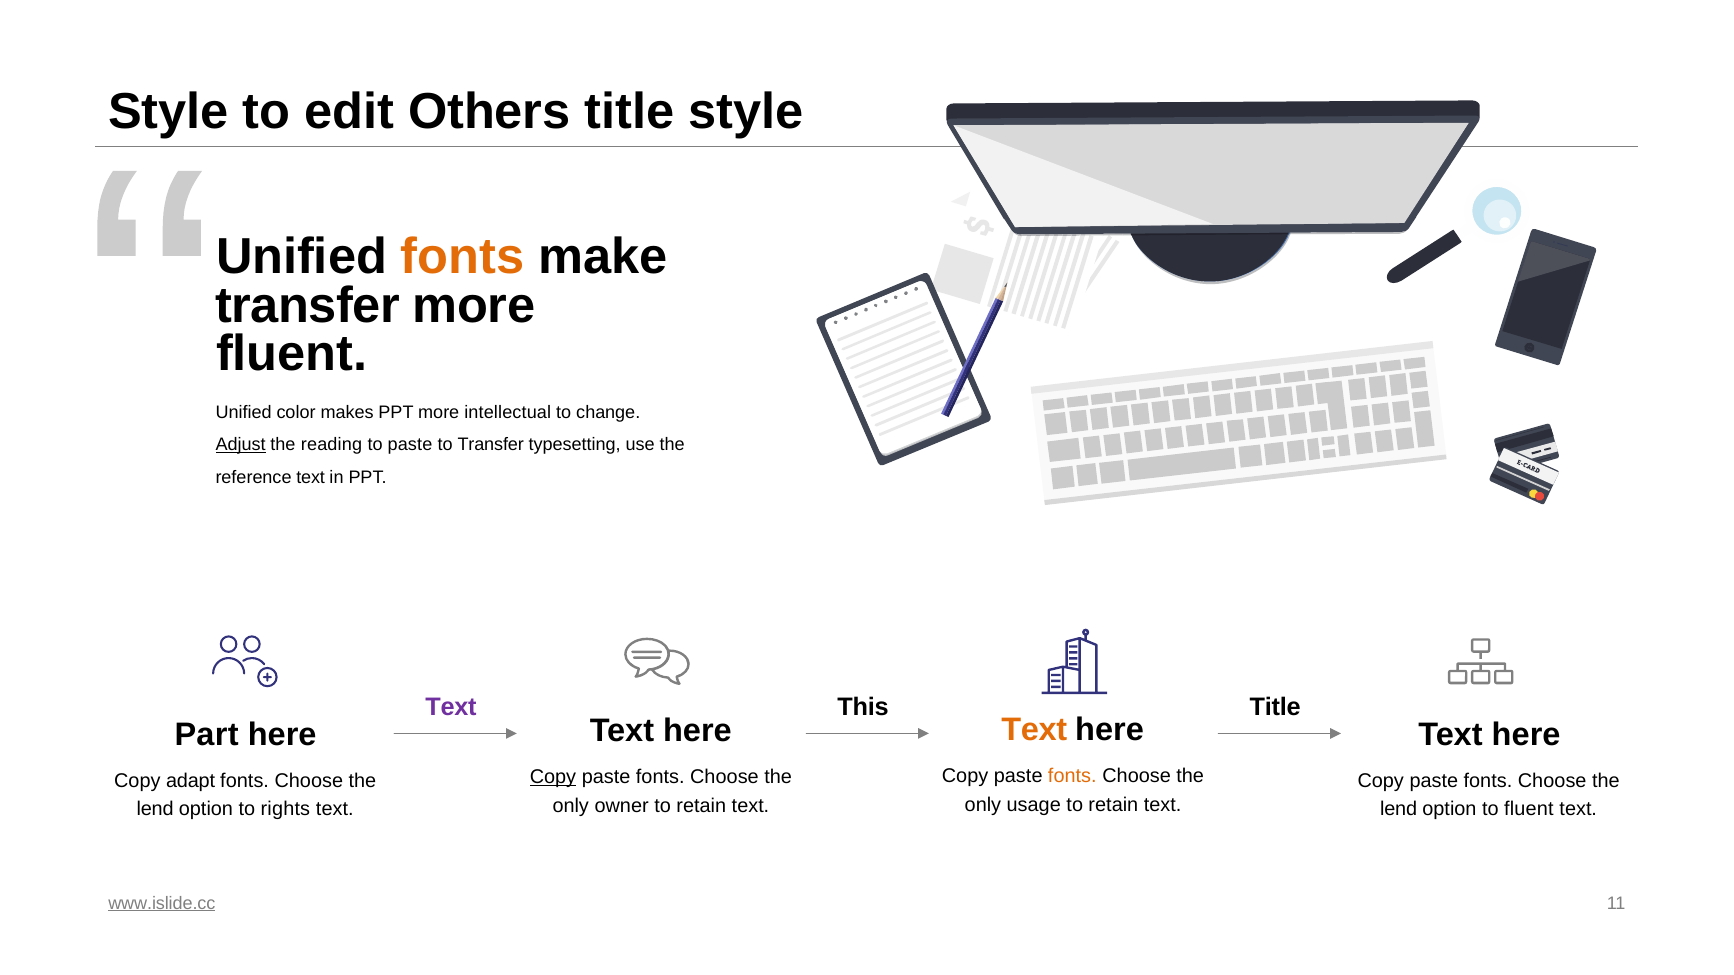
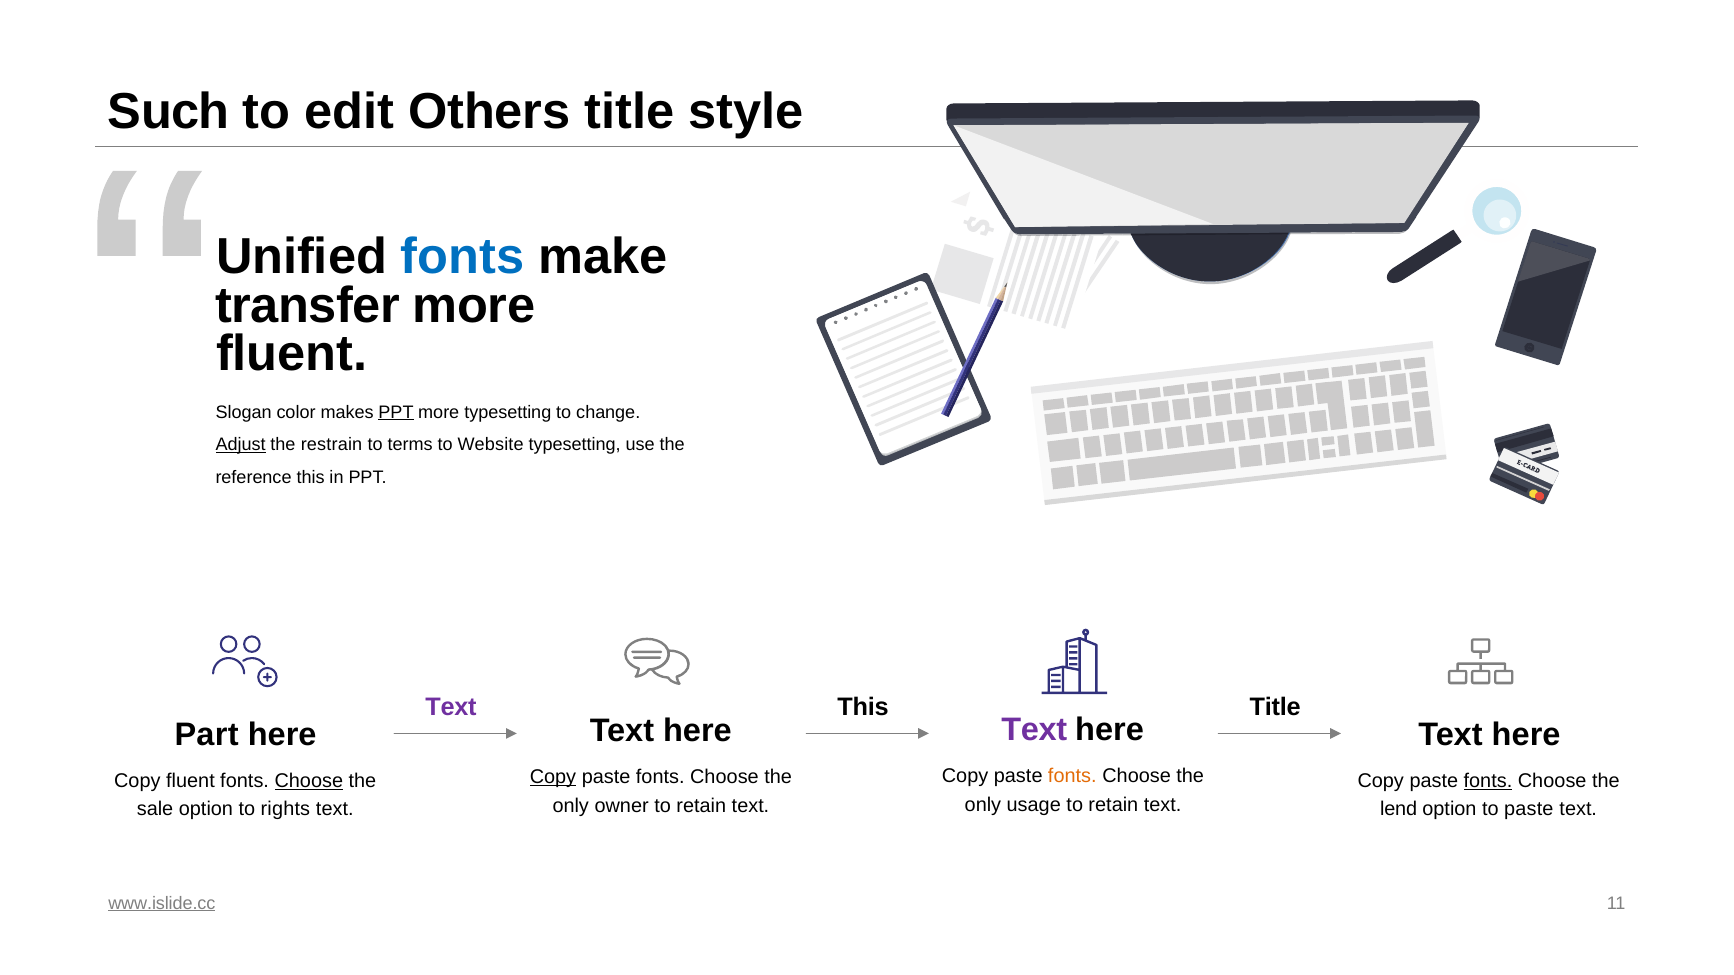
Style at (169, 112): Style -> Such
fonts at (463, 257) colour: orange -> blue
Unified at (244, 412): Unified -> Slogan
PPT at (396, 412) underline: none -> present
more intellectual: intellectual -> typesetting
reading: reading -> restrain
to paste: paste -> terms
to Transfer: Transfer -> Website
reference text: text -> this
Text at (1034, 730) colour: orange -> purple
Copy adapt: adapt -> fluent
Choose at (309, 781) underline: none -> present
fonts at (1488, 781) underline: none -> present
lend at (155, 810): lend -> sale
to fluent: fluent -> paste
